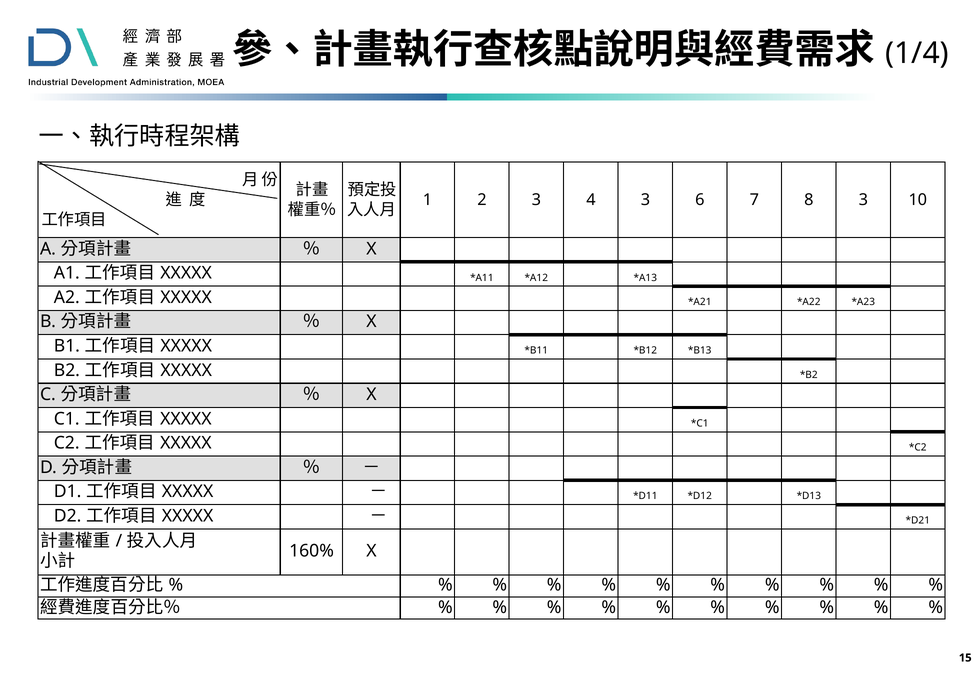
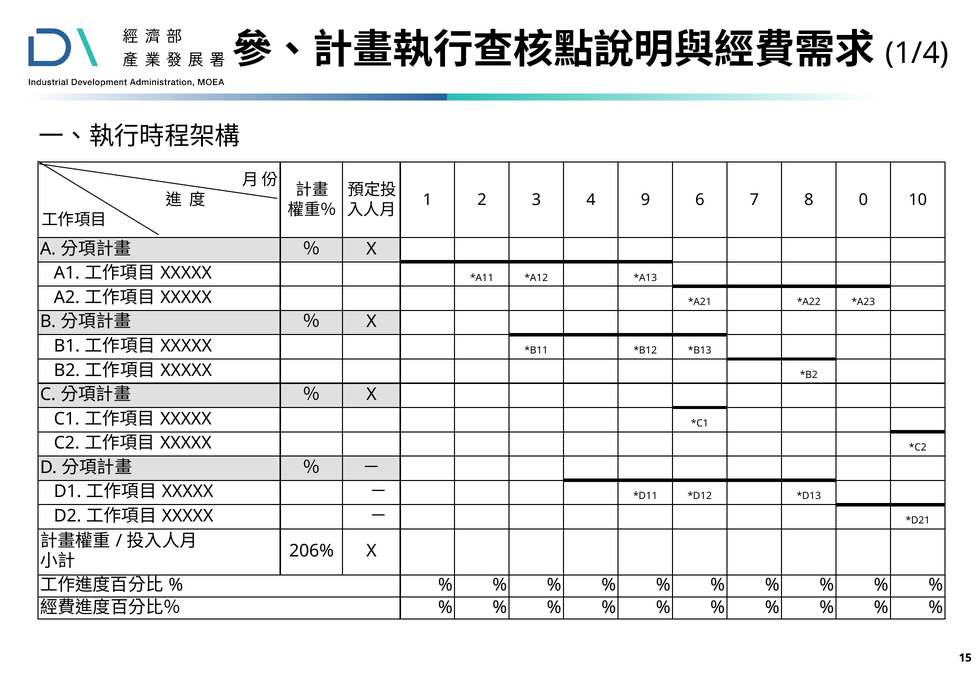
4 3: 3 -> 9
8 3: 3 -> 0
160%: 160% -> 206%
